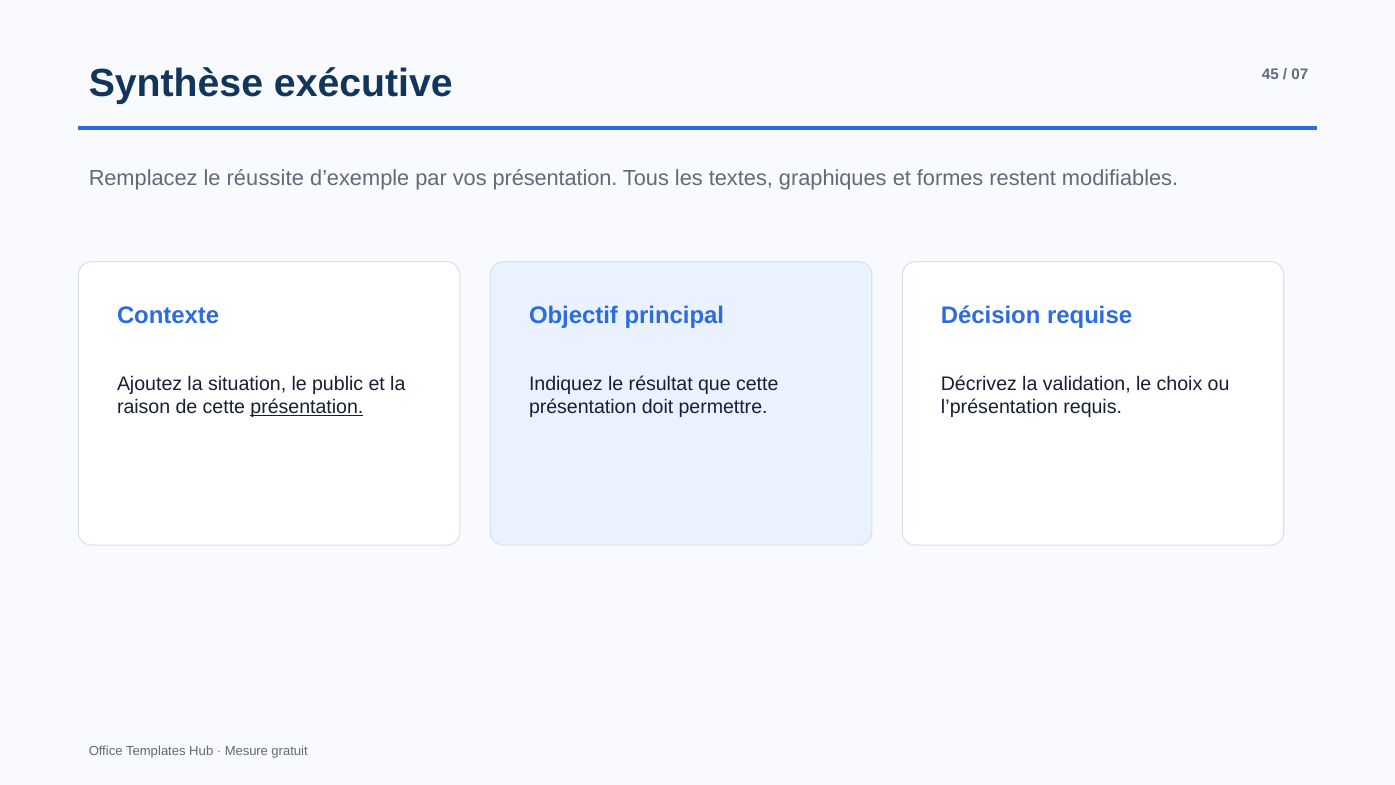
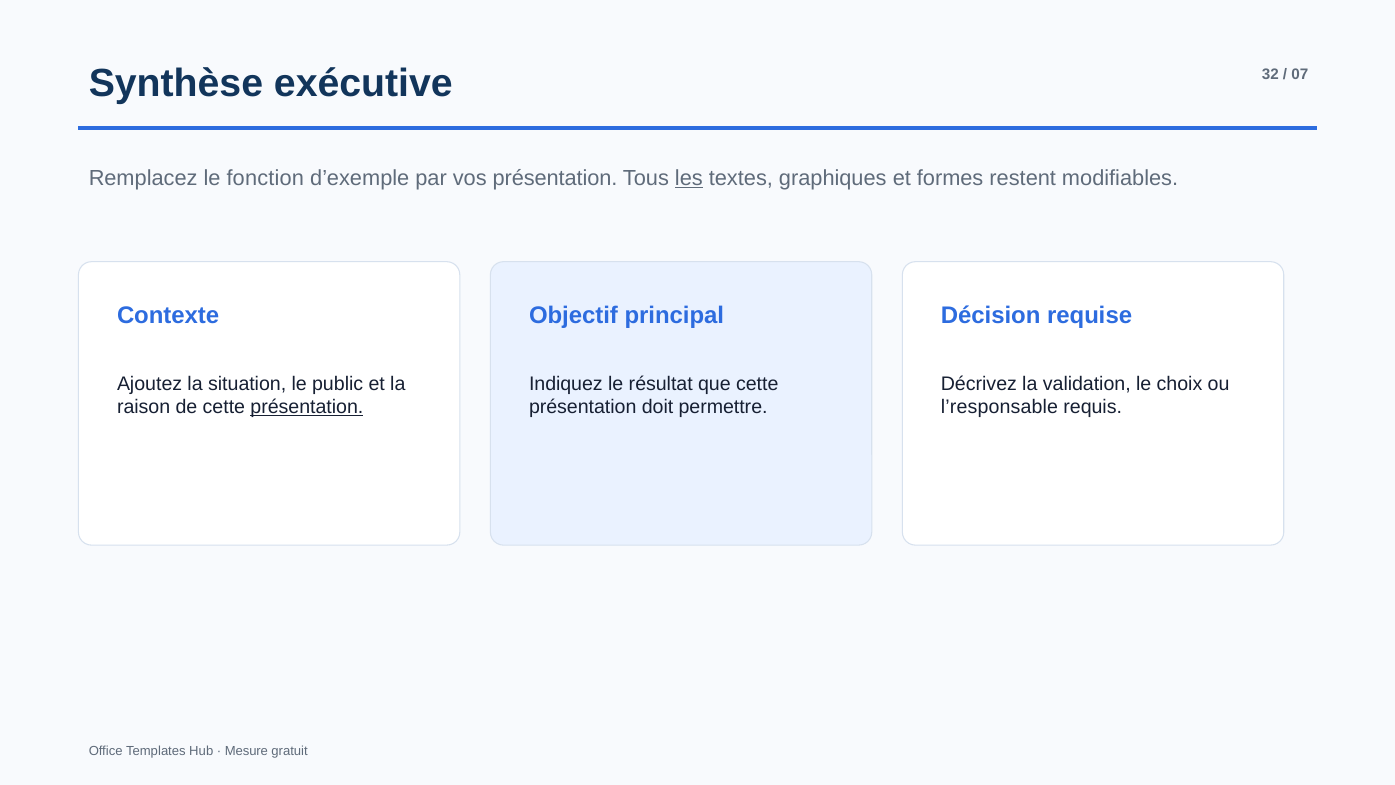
45: 45 -> 32
réussite: réussite -> fonction
les underline: none -> present
l’présentation: l’présentation -> l’responsable
